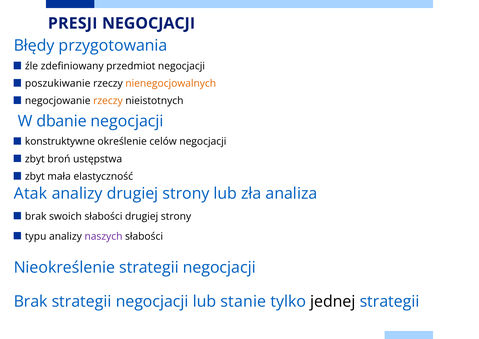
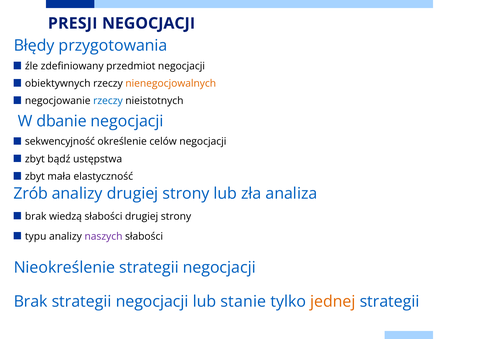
poszukiwanie: poszukiwanie -> obiektywnych
rzeczy at (108, 101) colour: orange -> blue
konstruktywne: konstruktywne -> sekwencyjność
broń: broń -> bądź
Atak: Atak -> Zrób
swoich: swoich -> wiedzą
jednej colour: black -> orange
